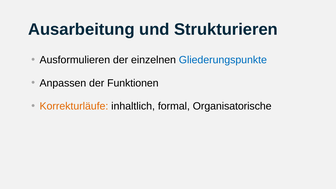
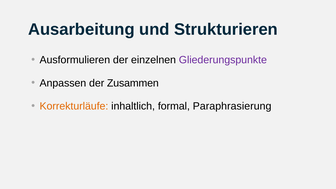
Gliederungspunkte colour: blue -> purple
Funktionen: Funktionen -> Zusammen
Organisatorische: Organisatorische -> Paraphrasierung
